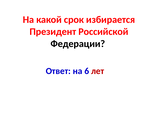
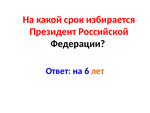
лет colour: red -> orange
